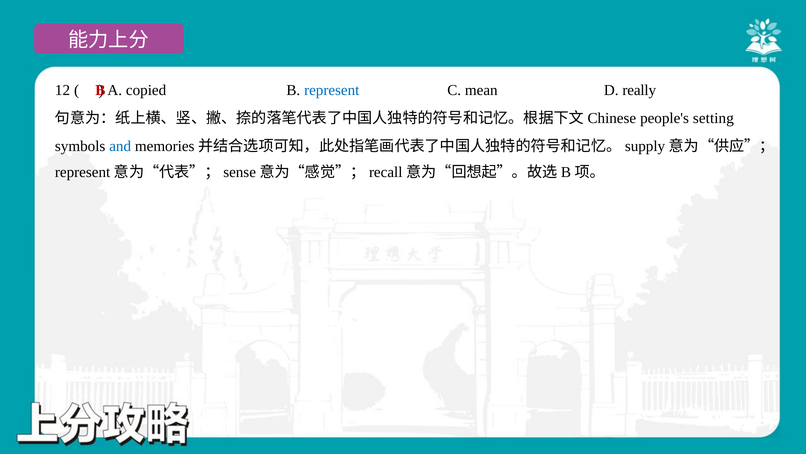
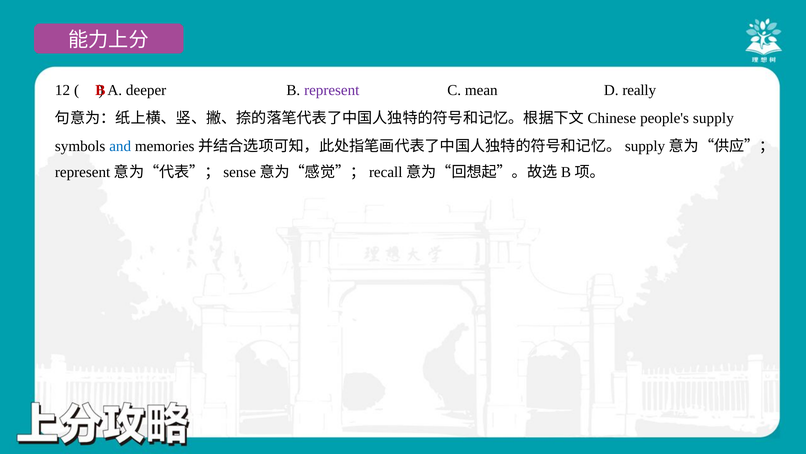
copied: copied -> deeper
represent colour: blue -> purple
setting: setting -> supply
